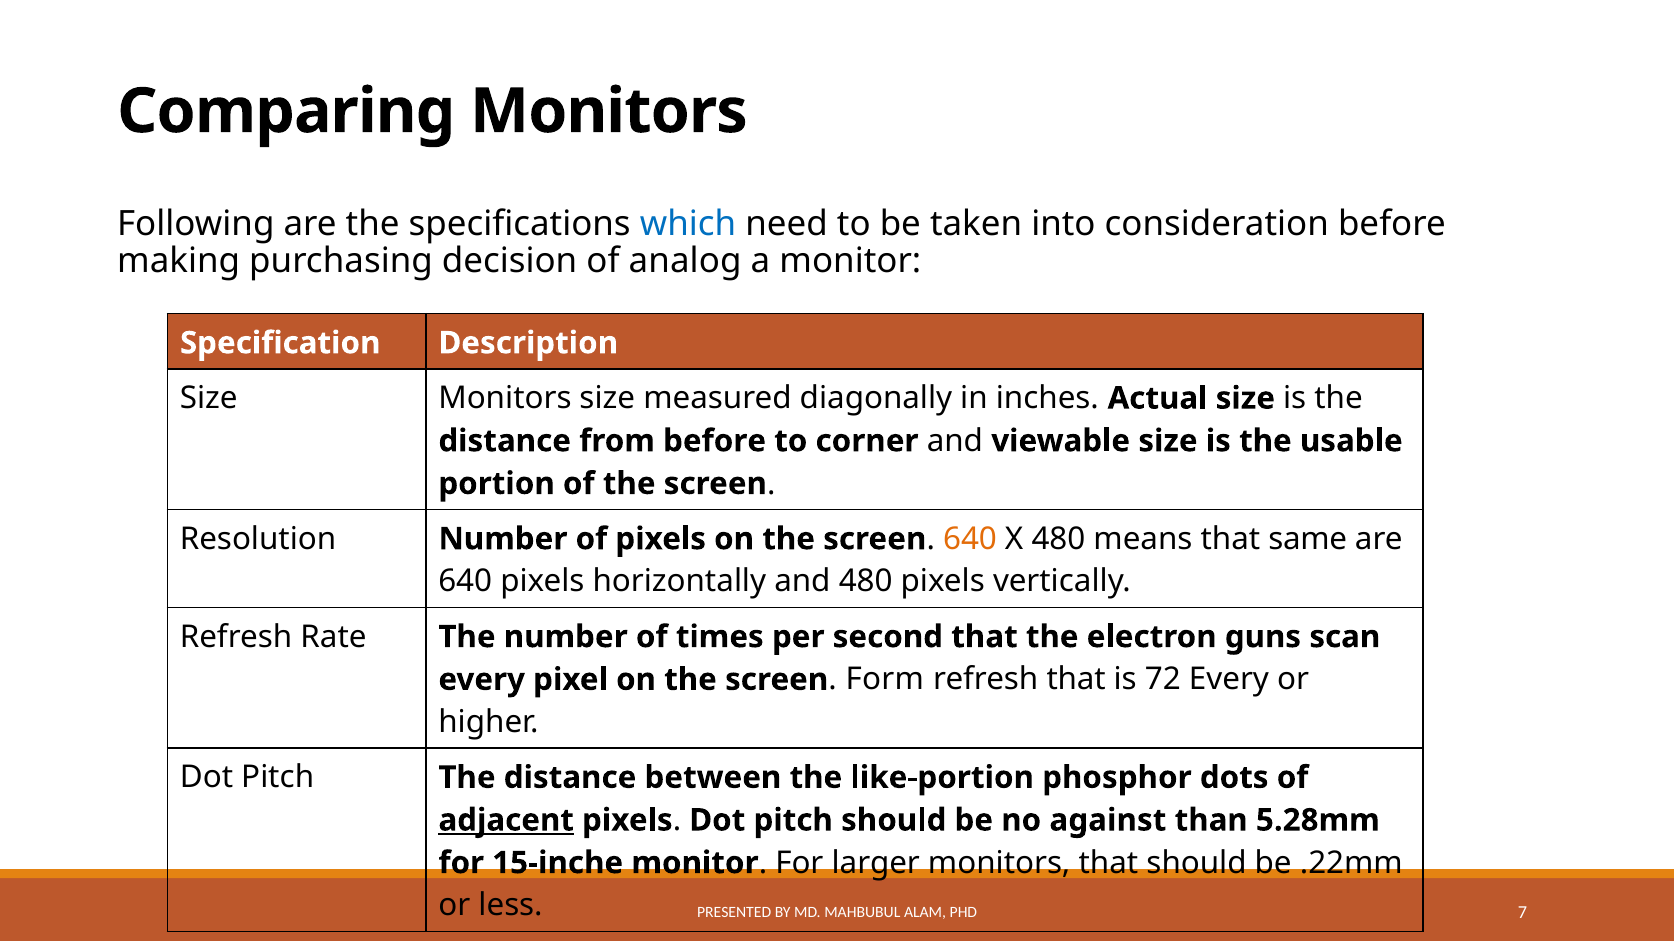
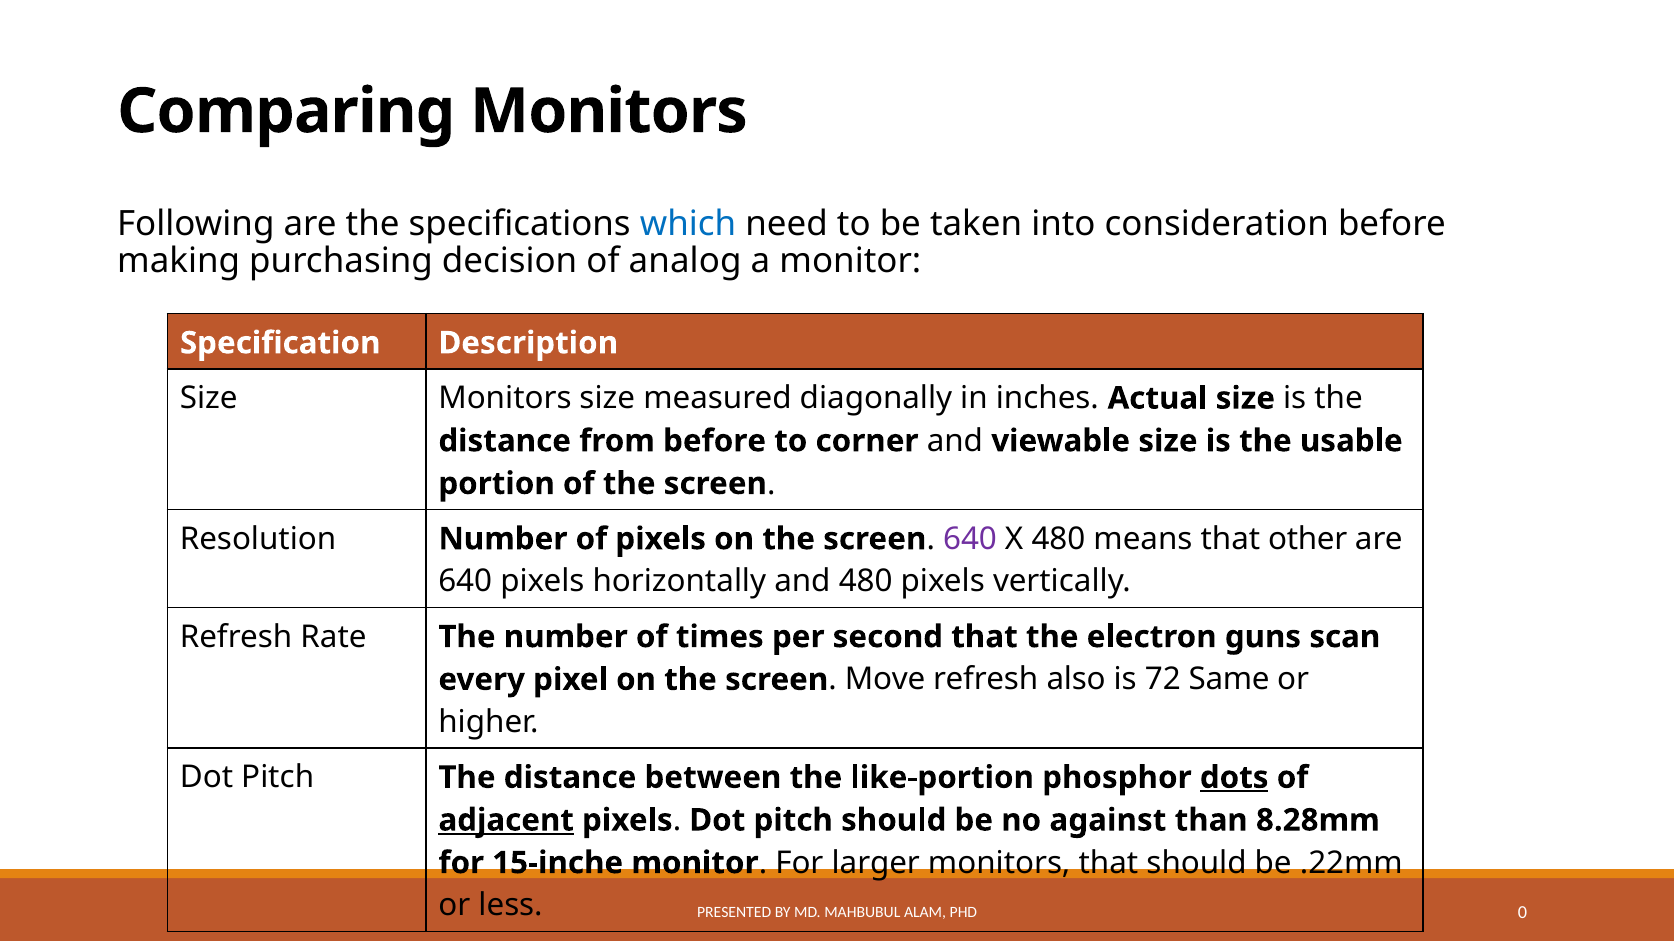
640 at (970, 539) colour: orange -> purple
same: same -> other
Form: Form -> Move
refresh that: that -> also
72 Every: Every -> Same
dots underline: none -> present
5.28mm: 5.28mm -> 8.28mm
7: 7 -> 0
